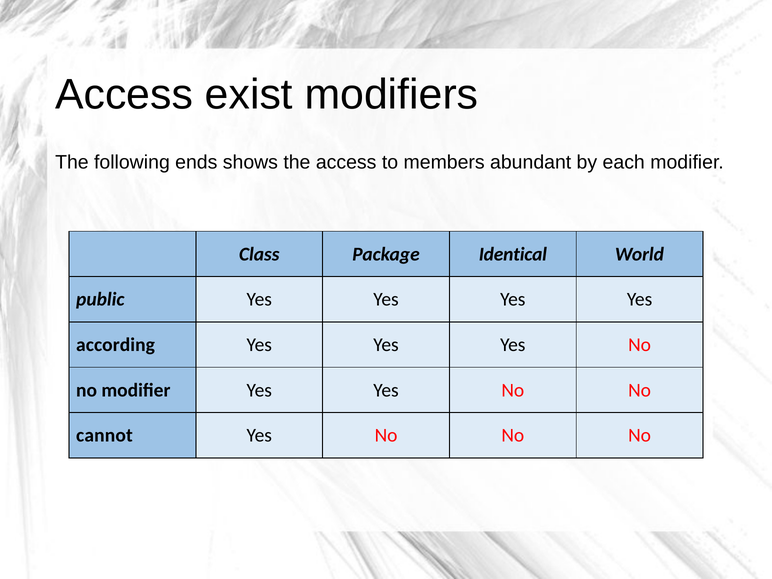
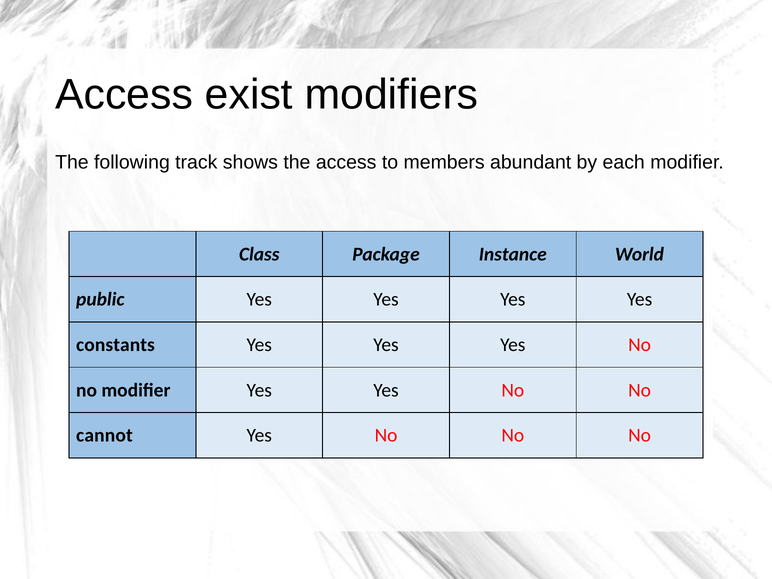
ends: ends -> track
Identical: Identical -> Instance
according: according -> constants
